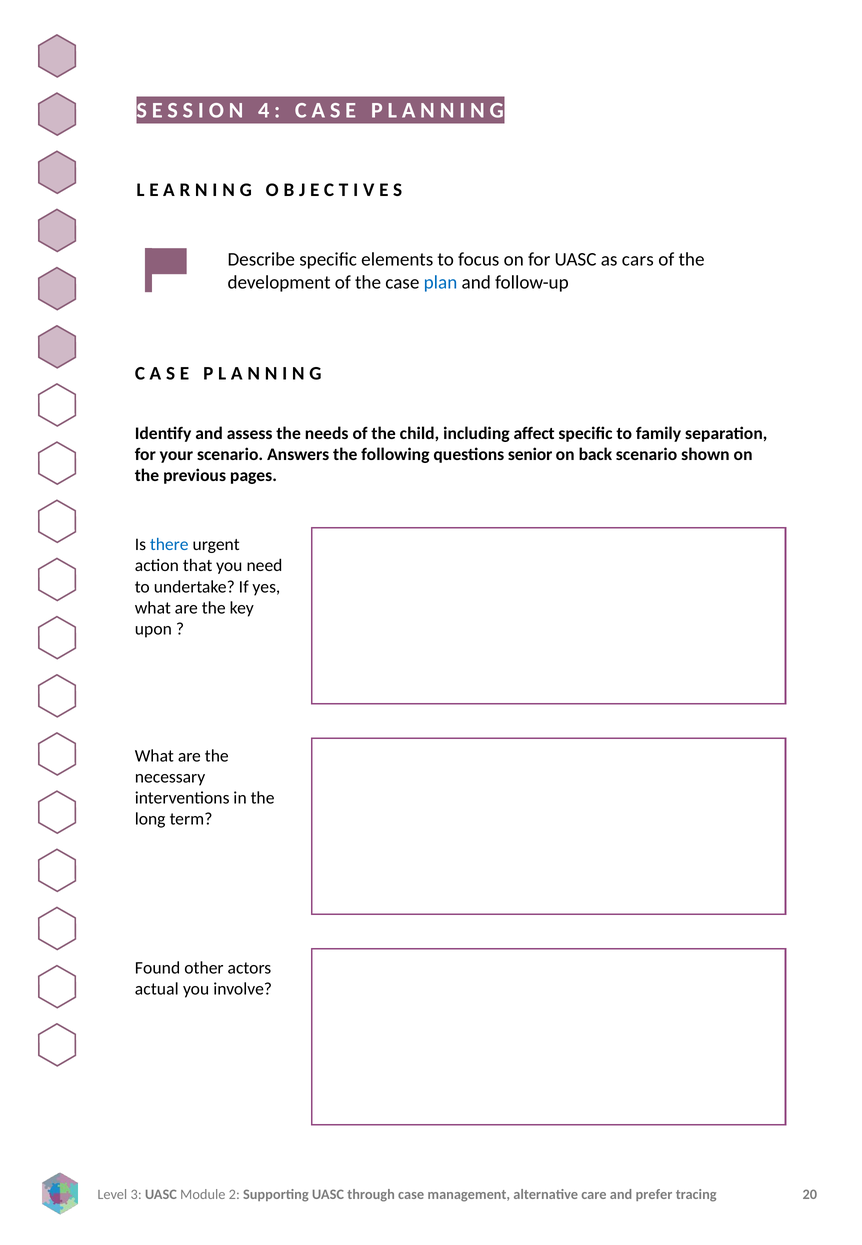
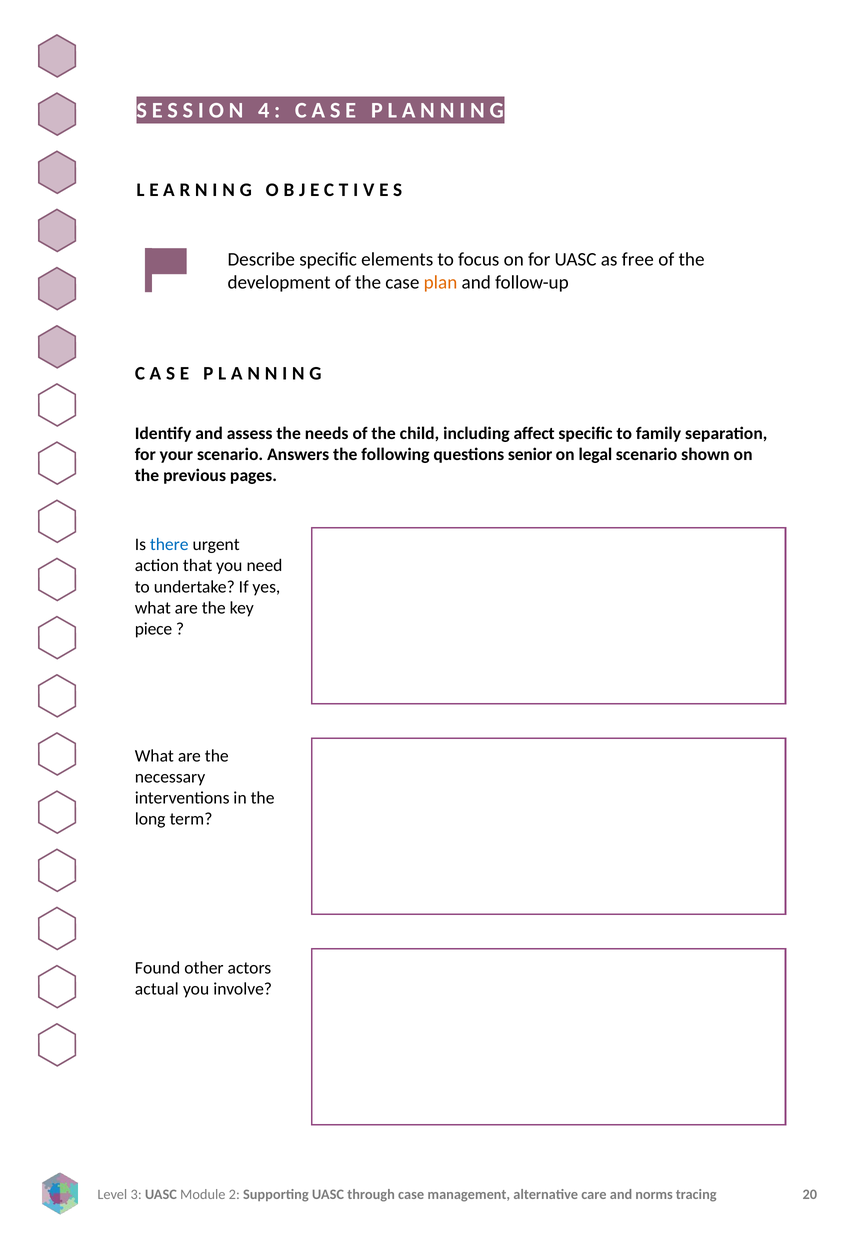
cars: cars -> free
plan colour: blue -> orange
back: back -> legal
upon: upon -> piece
prefer: prefer -> norms
